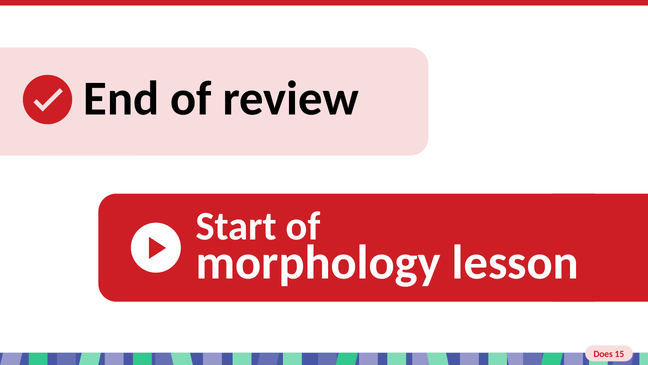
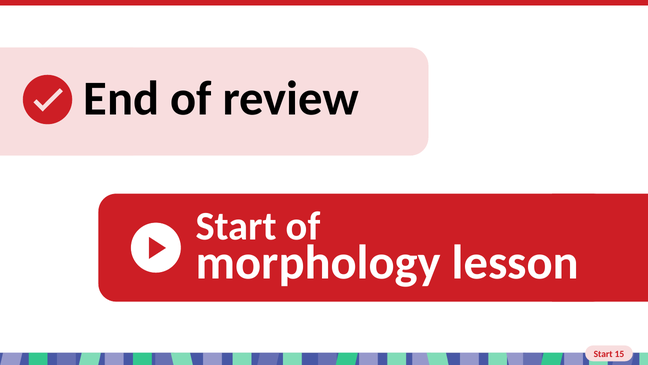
Does at (603, 353): Does -> Start
